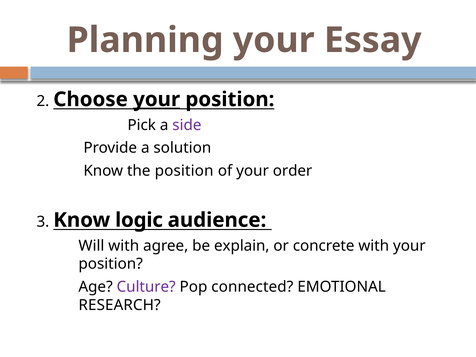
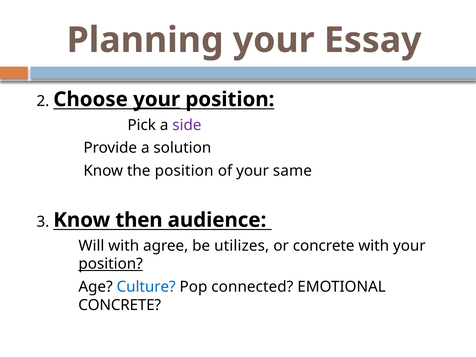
order: order -> same
logic: logic -> then
explain: explain -> utilizes
position at (111, 264) underline: none -> present
Culture colour: purple -> blue
RESEARCH at (120, 305): RESEARCH -> CONCRETE
